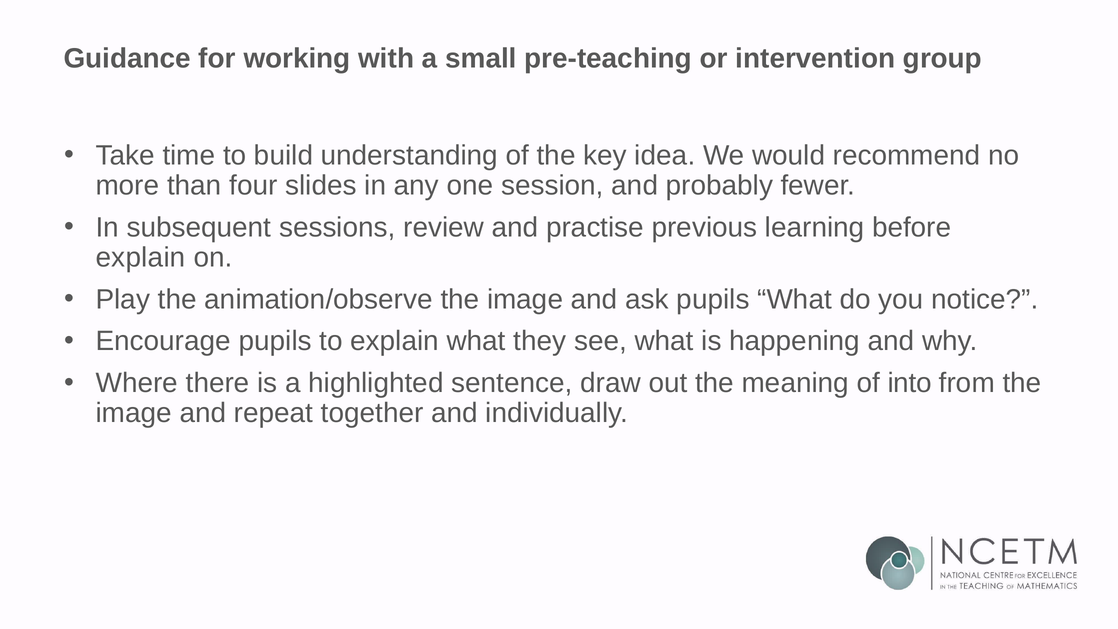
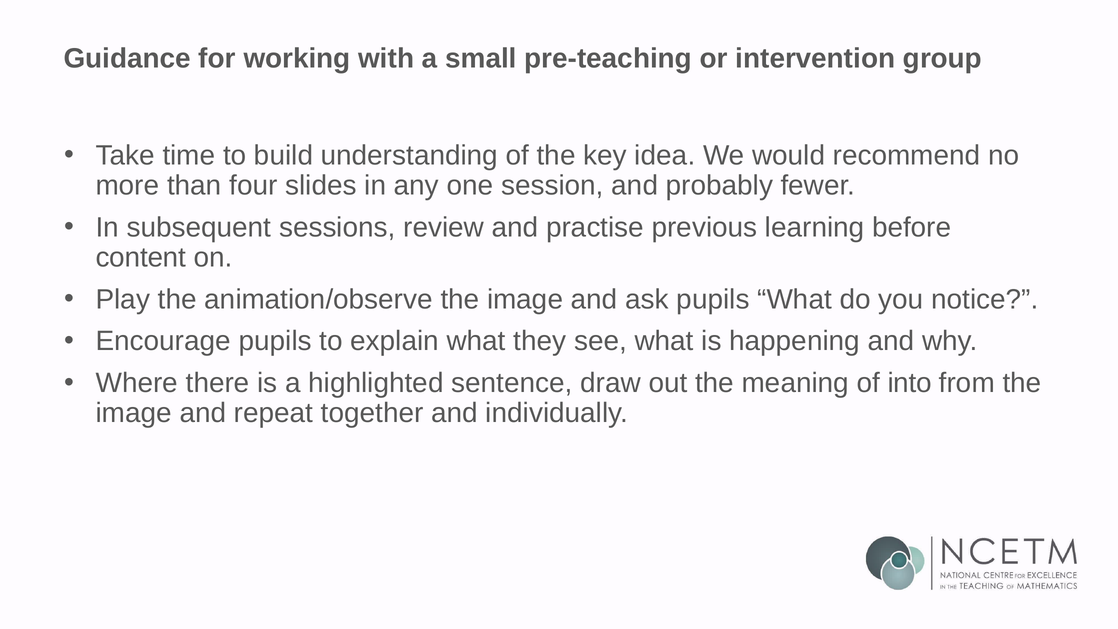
explain at (141, 257): explain -> content
